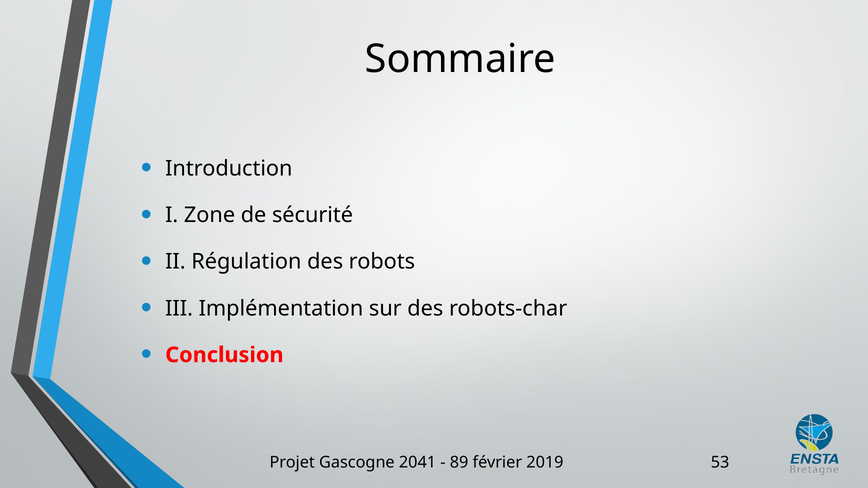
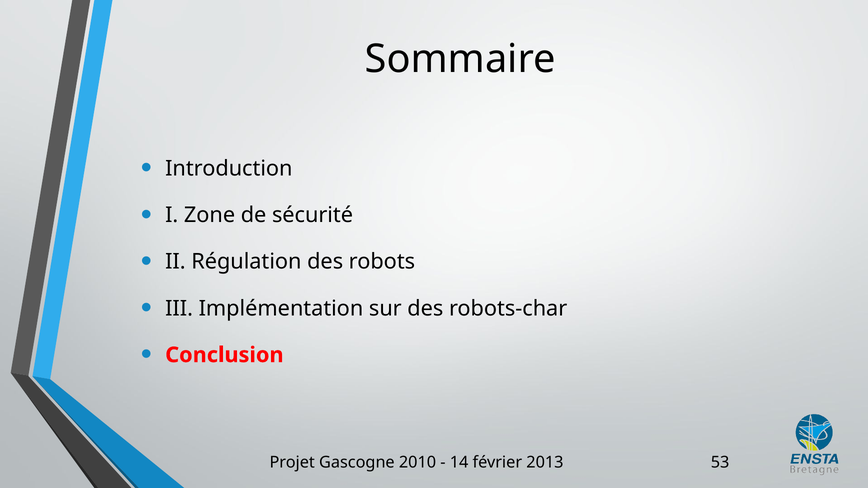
2041: 2041 -> 2010
89: 89 -> 14
2019: 2019 -> 2013
